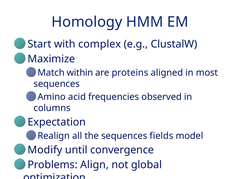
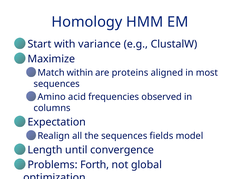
complex: complex -> variance
Modify: Modify -> Length
Align: Align -> Forth
